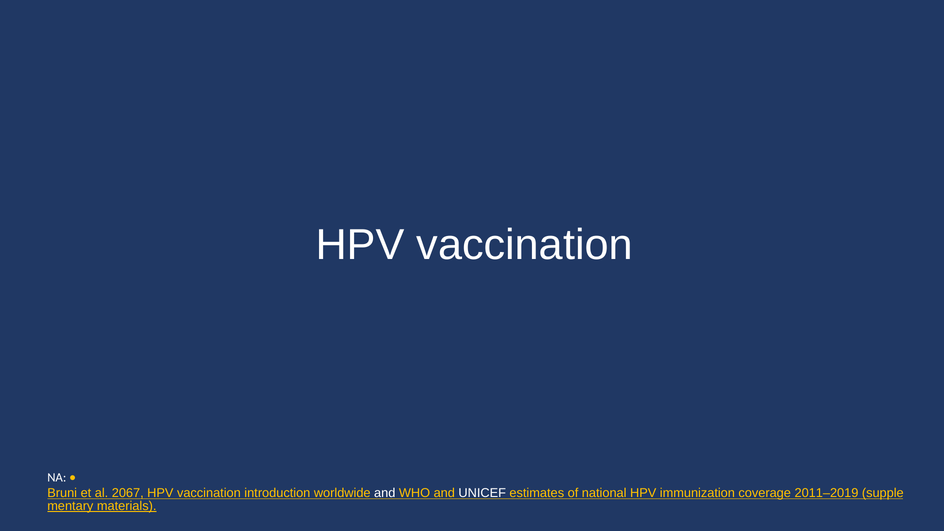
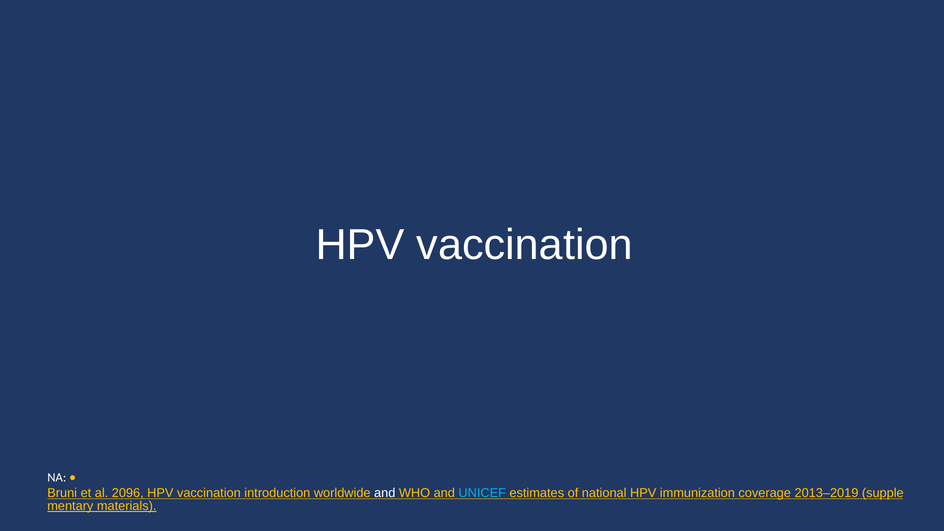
2067: 2067 -> 2096
UNICEF colour: white -> light blue
2011–2019: 2011–2019 -> 2013–2019
